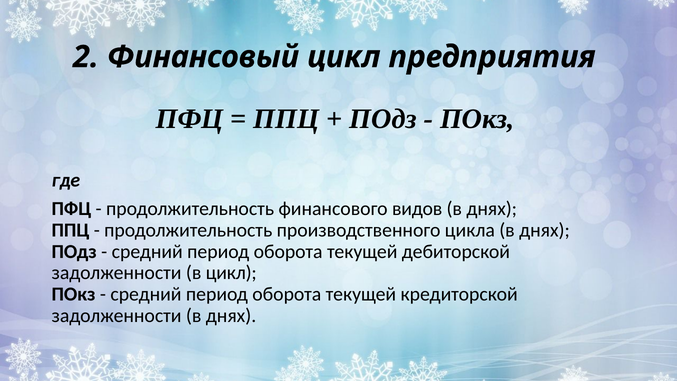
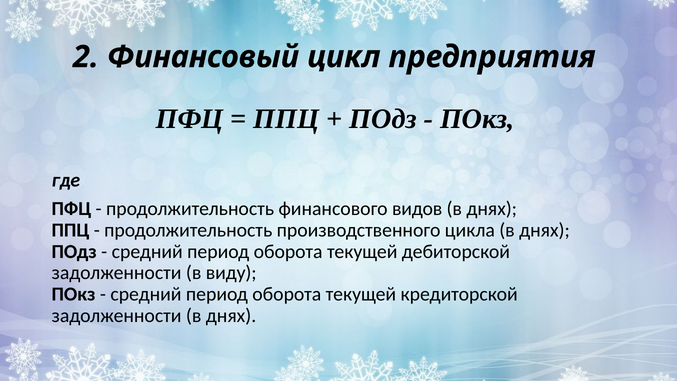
в цикл: цикл -> виду
